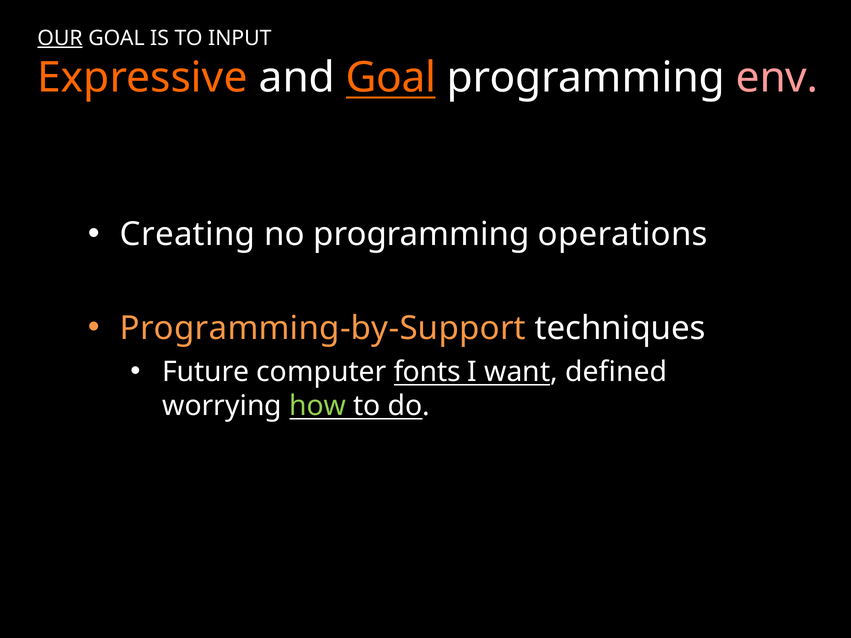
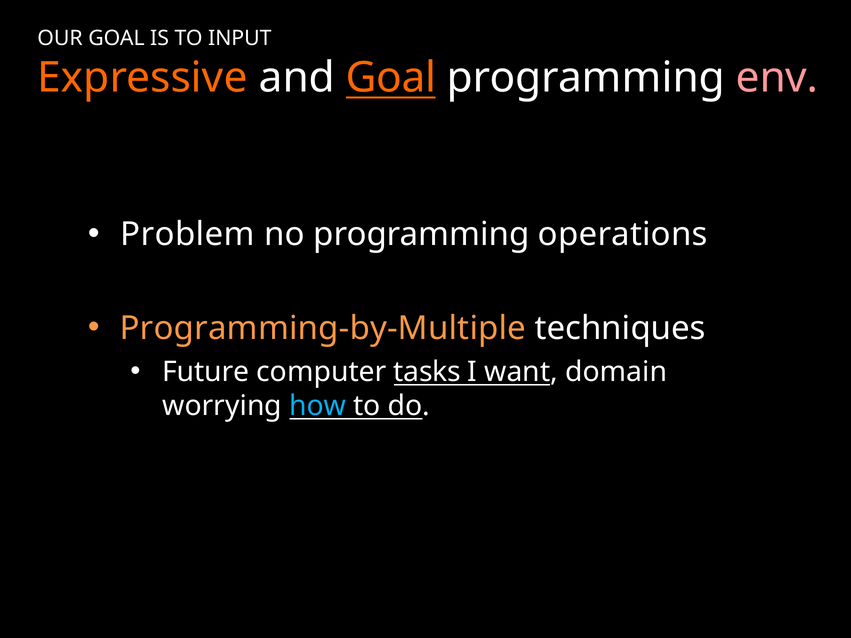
OUR underline: present -> none
Creating: Creating -> Problem
Programming-by-Support: Programming-by-Support -> Programming-by-Multiple
fonts: fonts -> tasks
defined: defined -> domain
how colour: light green -> light blue
